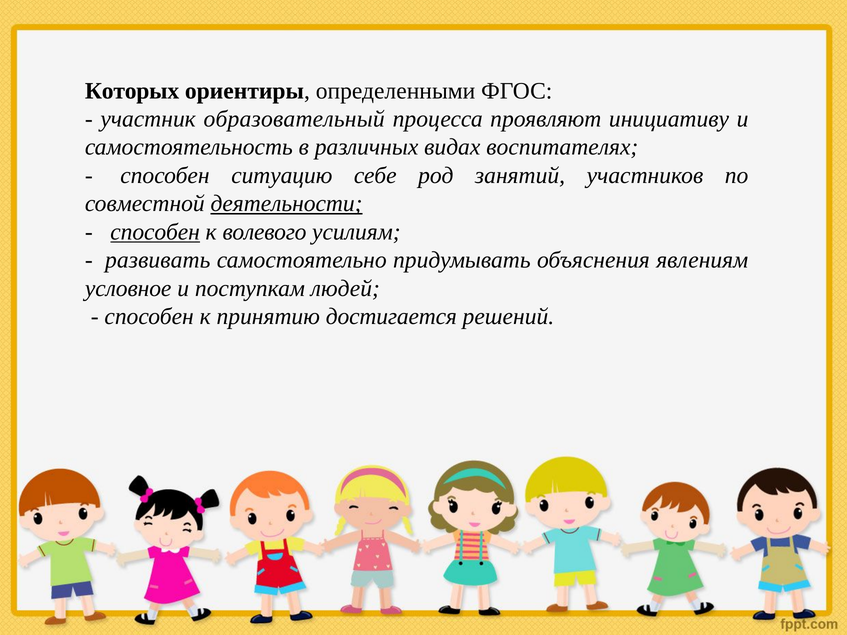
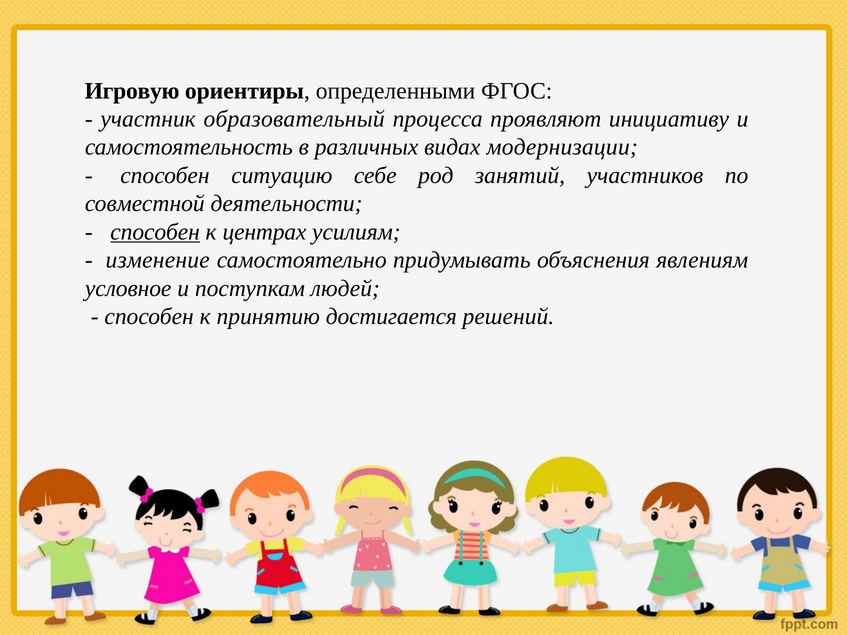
Которых: Которых -> Игровую
воспитателях: воспитателях -> модернизации
деятельности underline: present -> none
волевого: волевого -> центрах
развивать: развивать -> изменение
